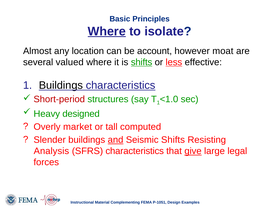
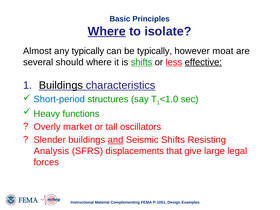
any location: location -> typically
be account: account -> typically
valued: valued -> should
effective underline: none -> present
Short-period colour: red -> blue
designed: designed -> functions
computed: computed -> oscillators
SFRS characteristics: characteristics -> displacements
give underline: present -> none
